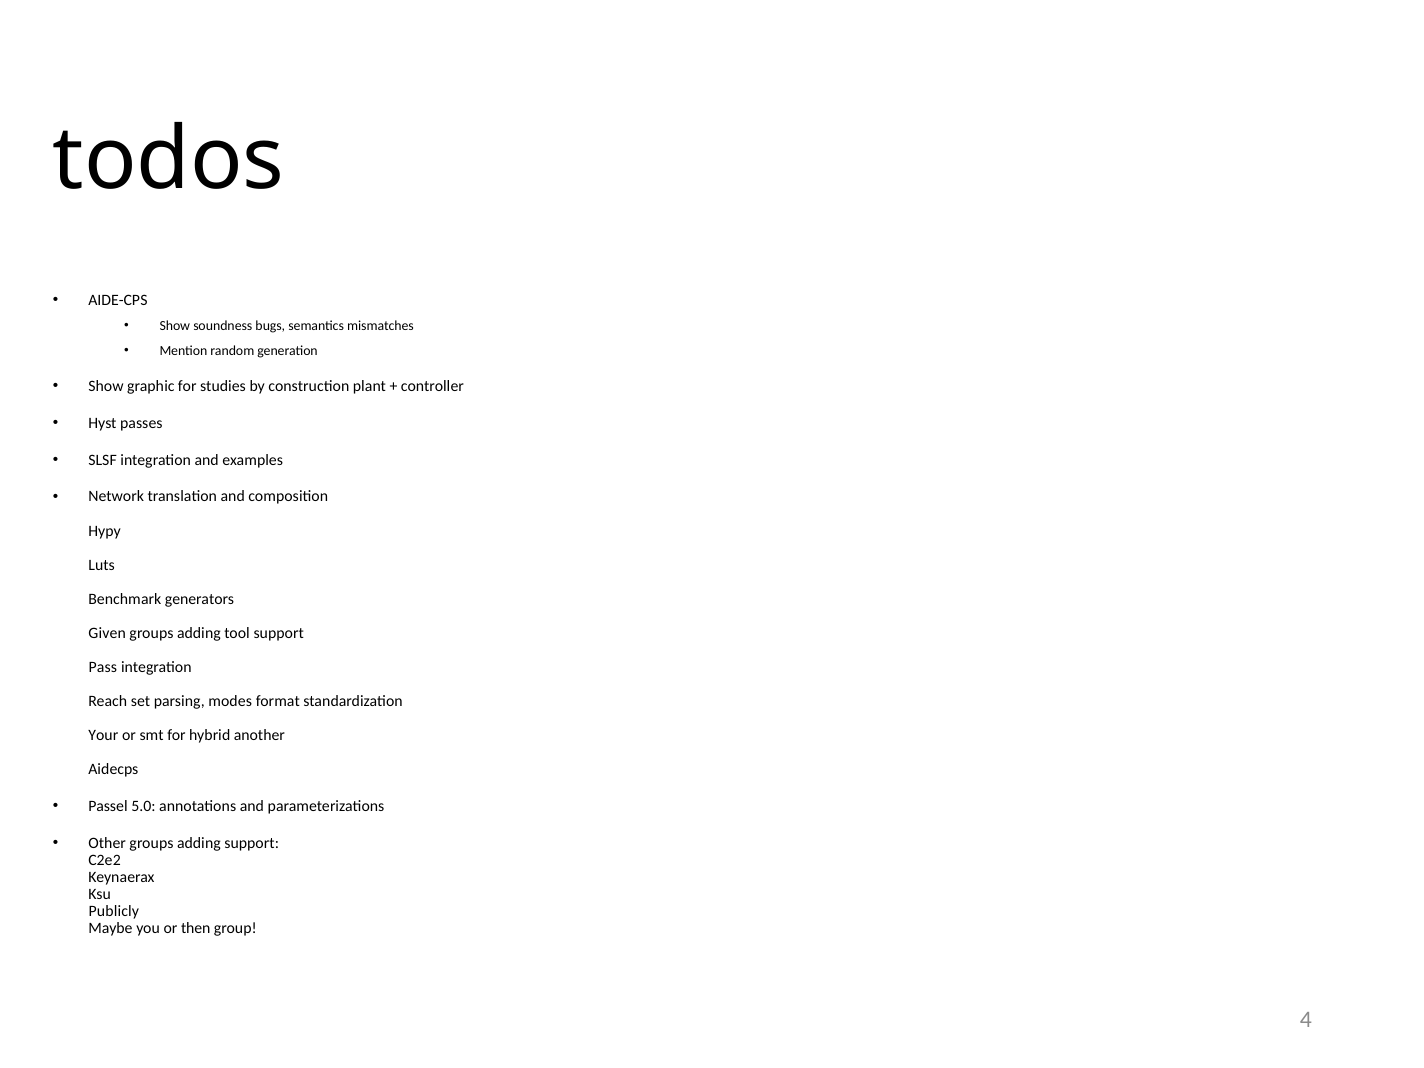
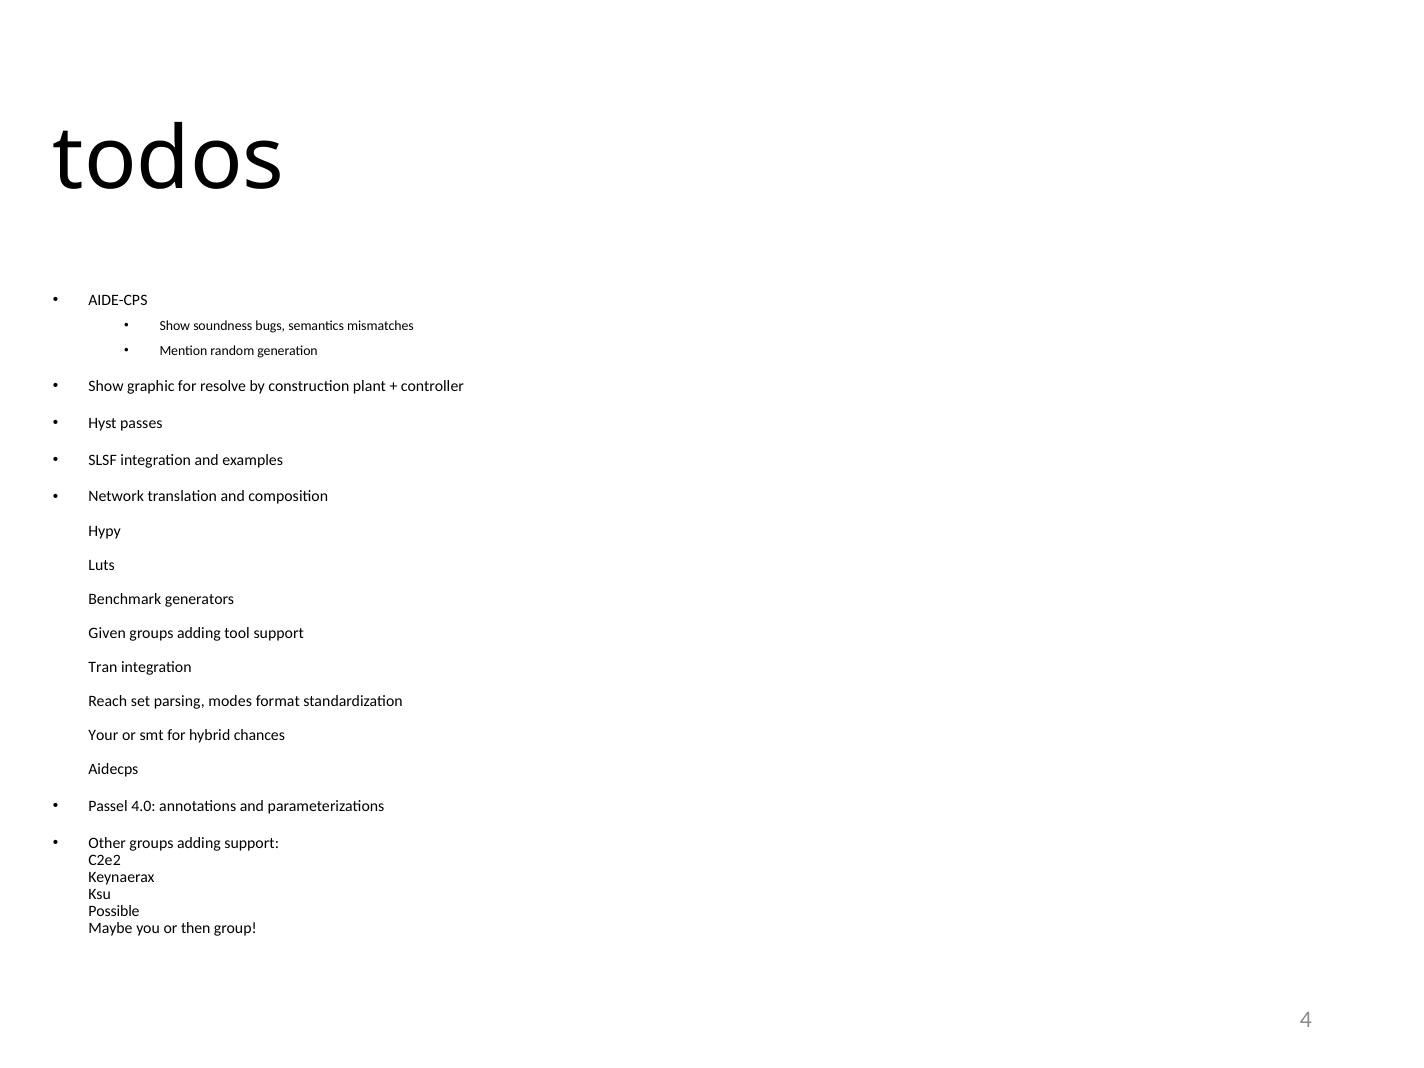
studies: studies -> resolve
Pass: Pass -> Tran
another: another -> chances
5.0: 5.0 -> 4.0
Publicly: Publicly -> Possible
